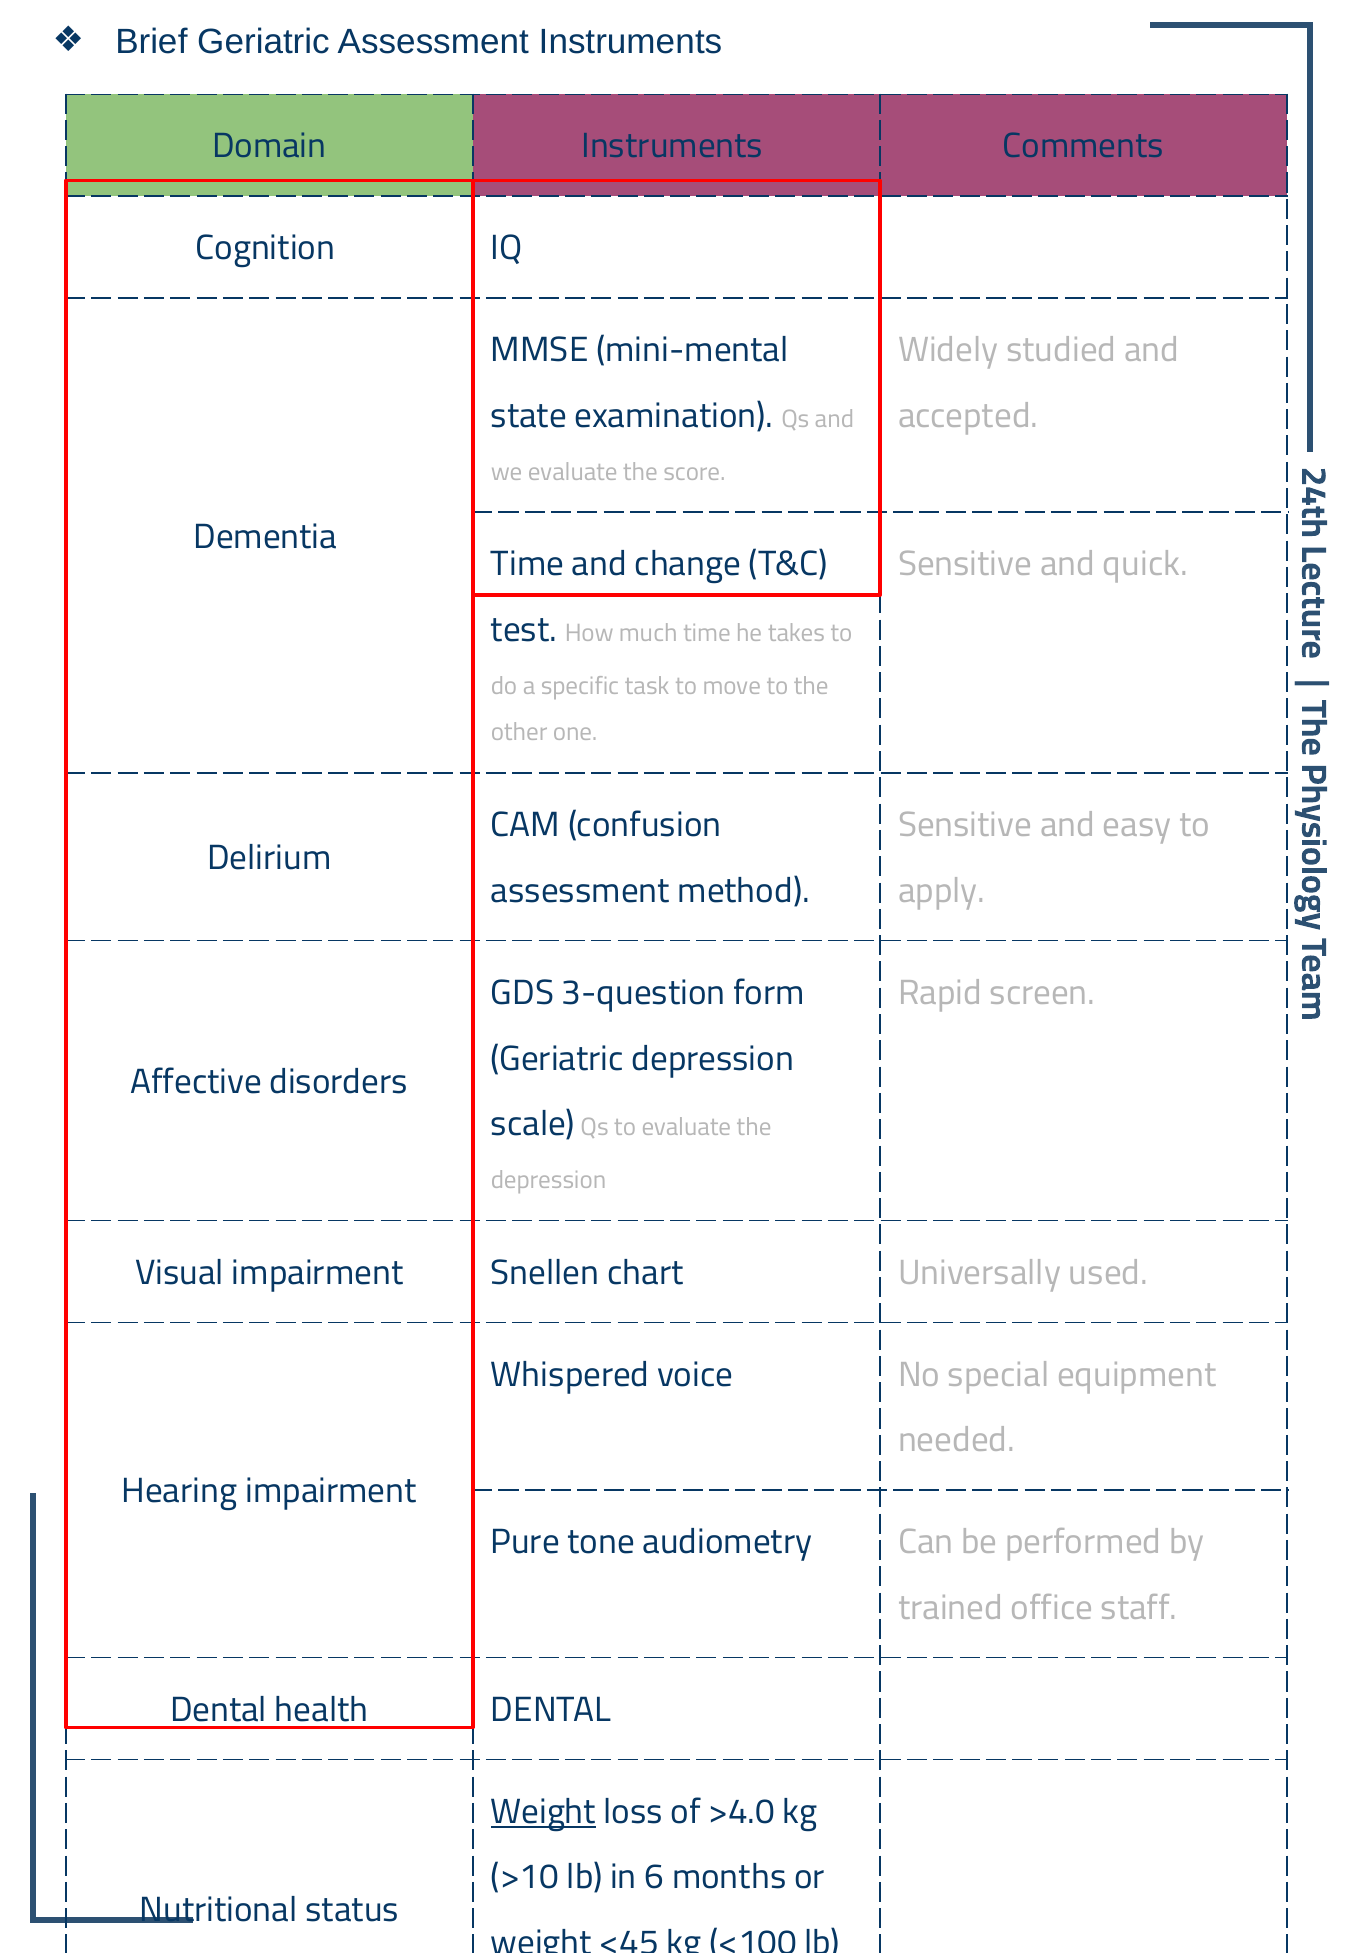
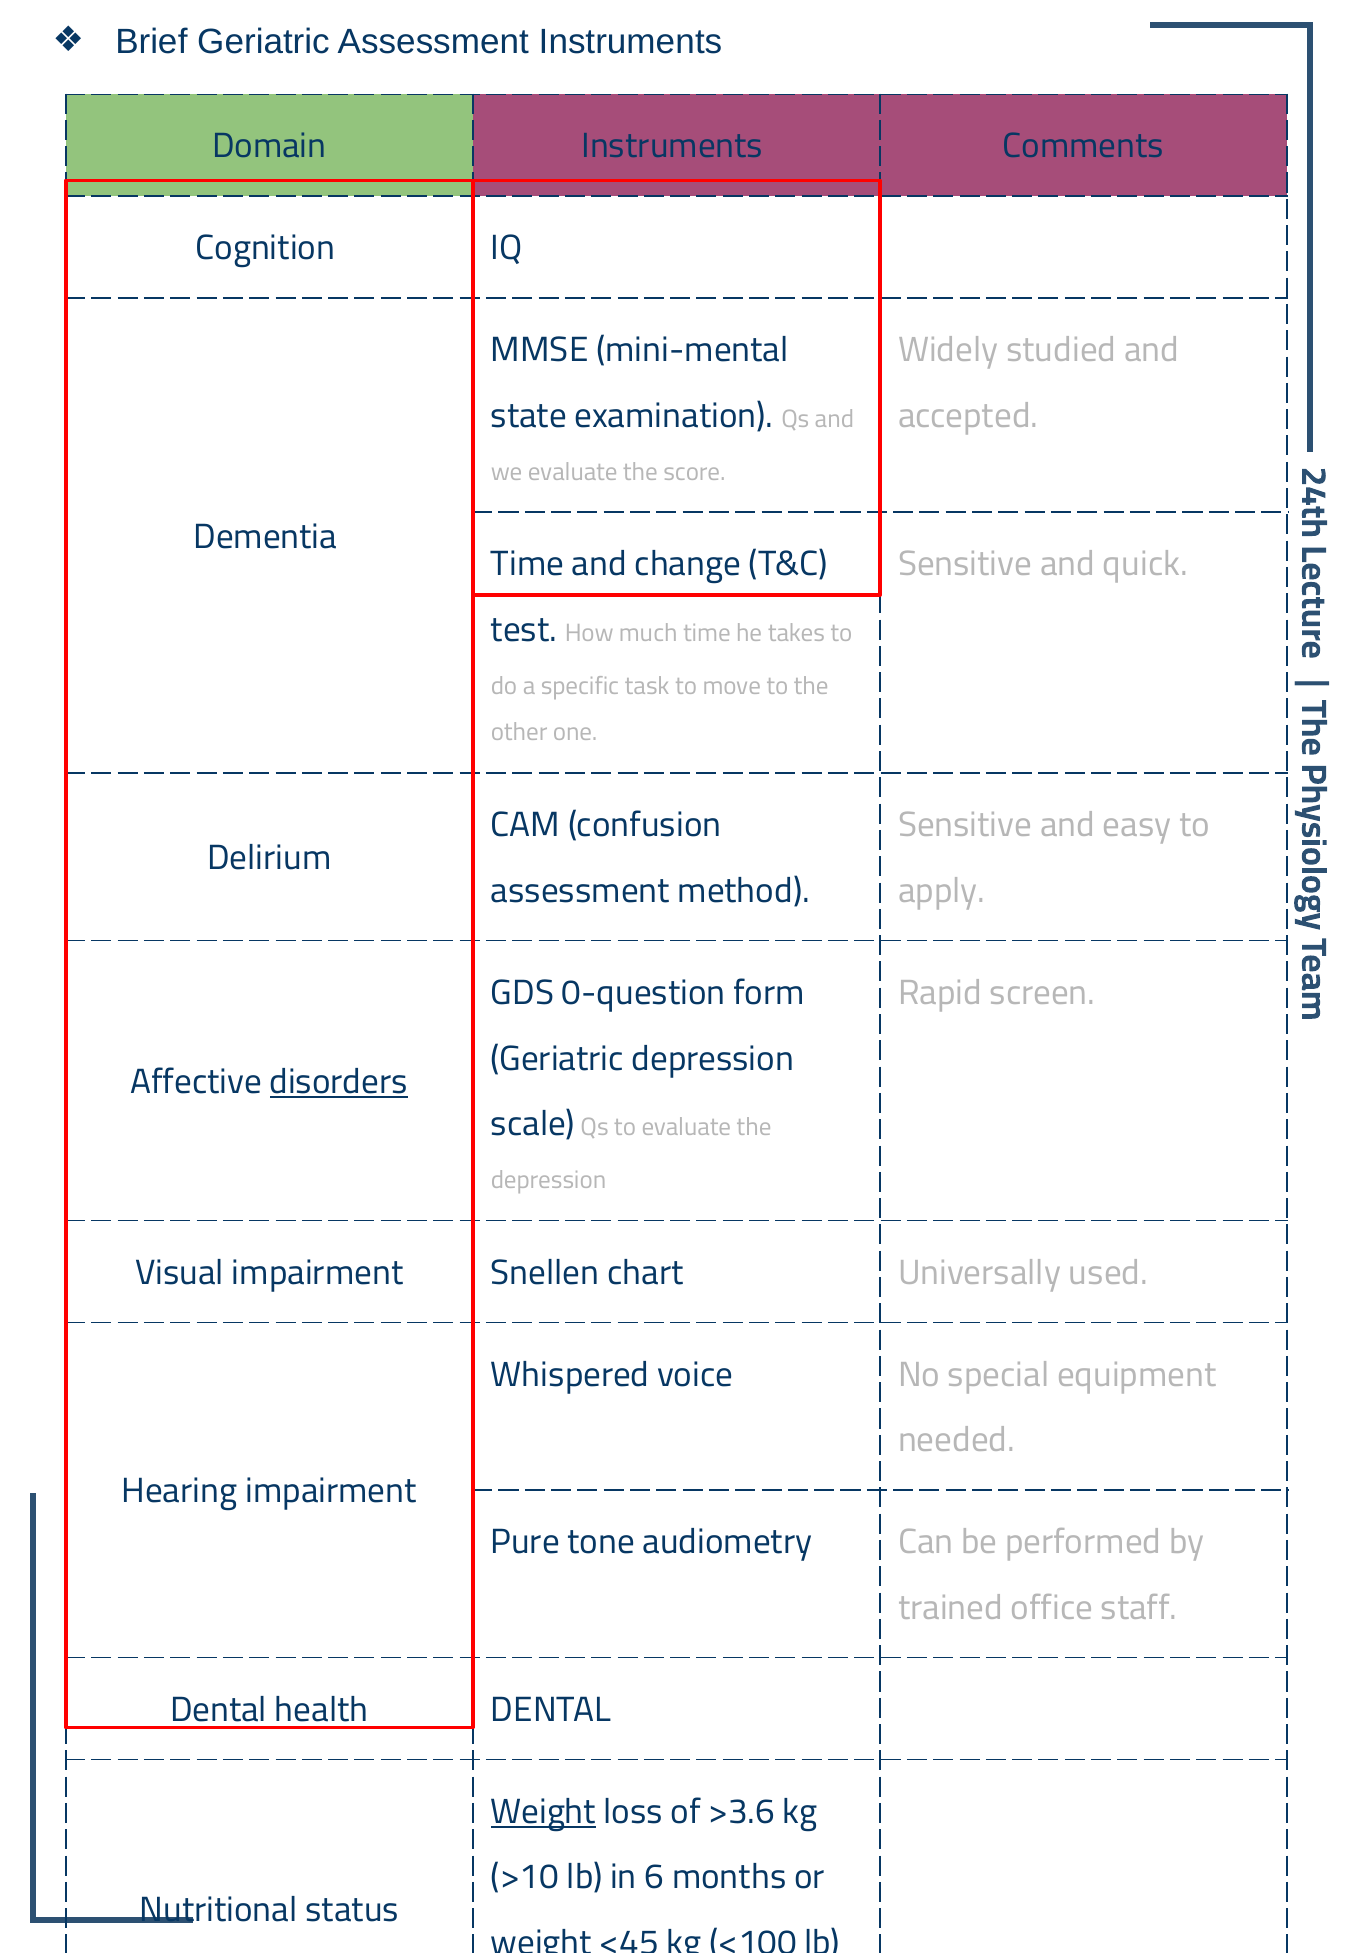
3-question: 3-question -> 0-question
disorders underline: none -> present
>4.0: >4.0 -> >3.6
